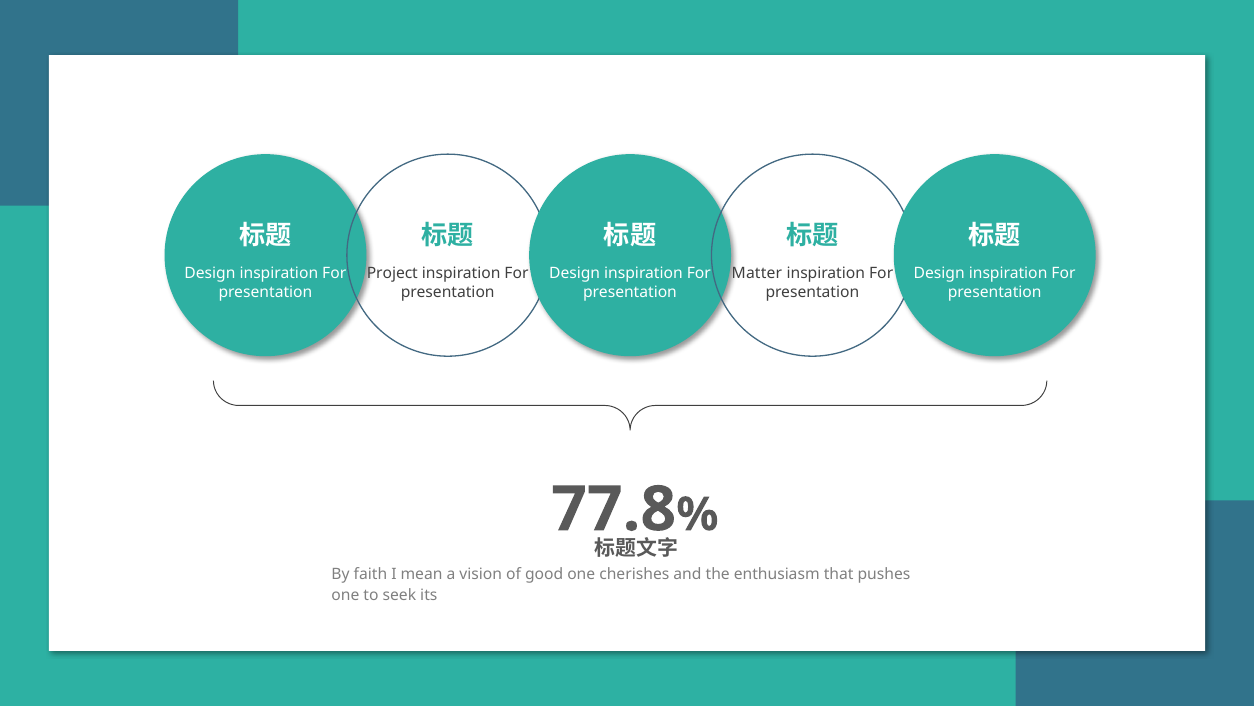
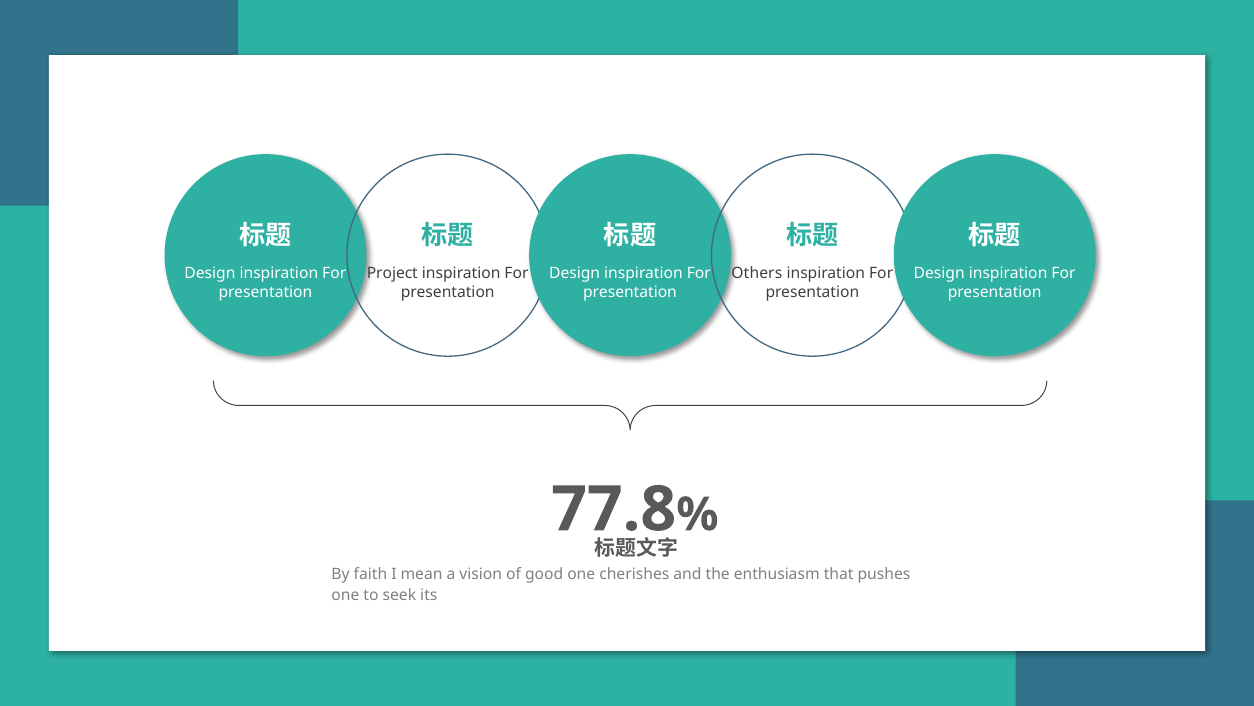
Matter: Matter -> Others
